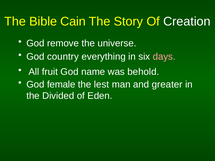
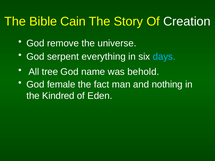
country: country -> serpent
days colour: pink -> light blue
fruit: fruit -> tree
lest: lest -> fact
greater: greater -> nothing
Divided: Divided -> Kindred
